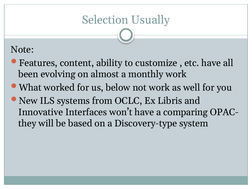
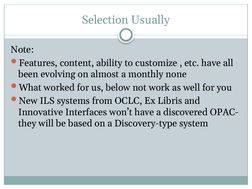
monthly work: work -> none
comparing: comparing -> discovered
